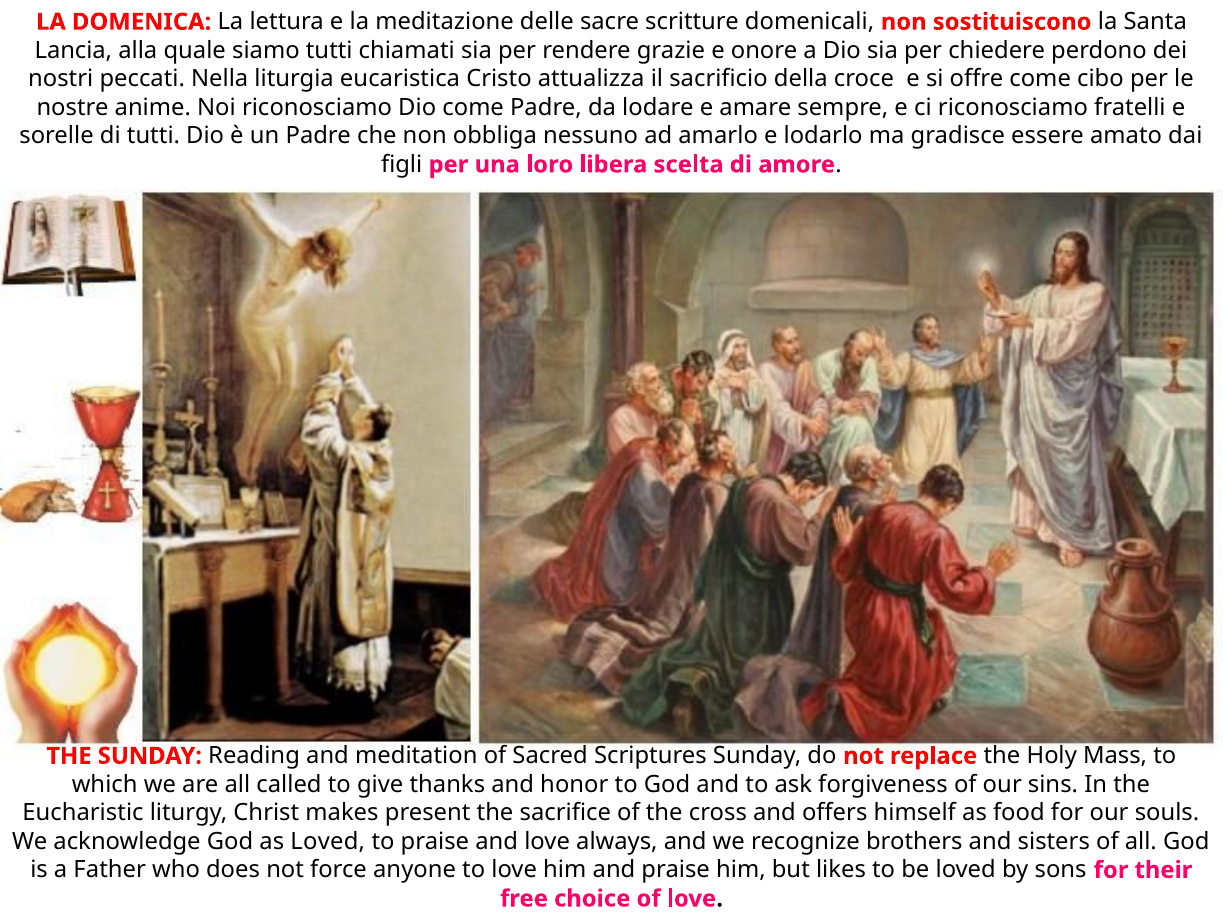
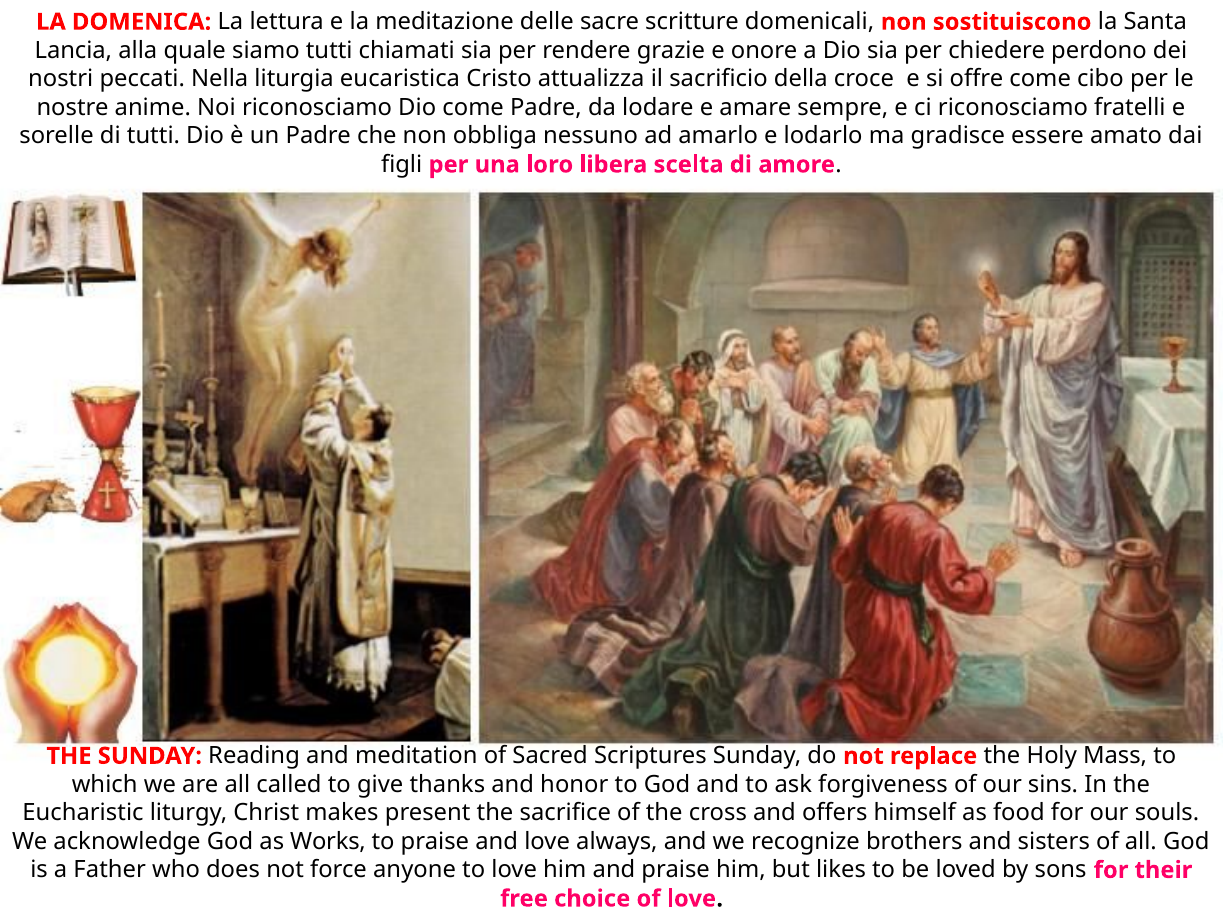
as Loved: Loved -> Works
